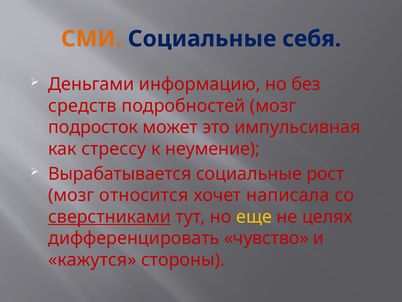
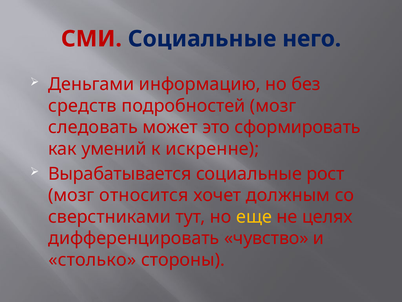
СМИ colour: orange -> red
себя: себя -> него
подросток: подросток -> следовать
импульсивная: импульсивная -> сформировать
стрессу: стрессу -> умений
неумение: неумение -> искренне
написала: написала -> должным
сверстниками underline: present -> none
кажутся: кажутся -> столько
